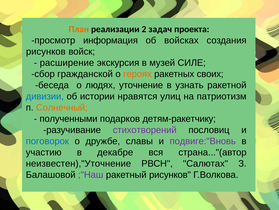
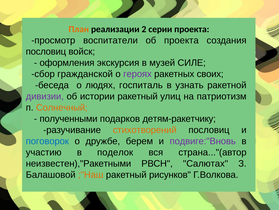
задач: задач -> серии
информация: информация -> воспитатели
об войсках: войсках -> проекта
рисунков at (46, 51): рисунков -> пословиц
расширение: расширение -> оформления
героях colour: orange -> purple
уточнение: уточнение -> госпиталь
дивизии colour: blue -> purple
истории нравятся: нравятся -> ракетный
стихотворений colour: purple -> orange
славы: славы -> берем
декабре: декабре -> поделок
неизвестен),"Уточнение: неизвестен),"Уточнение -> неизвестен),"Ракетными
;"Наш colour: purple -> orange
